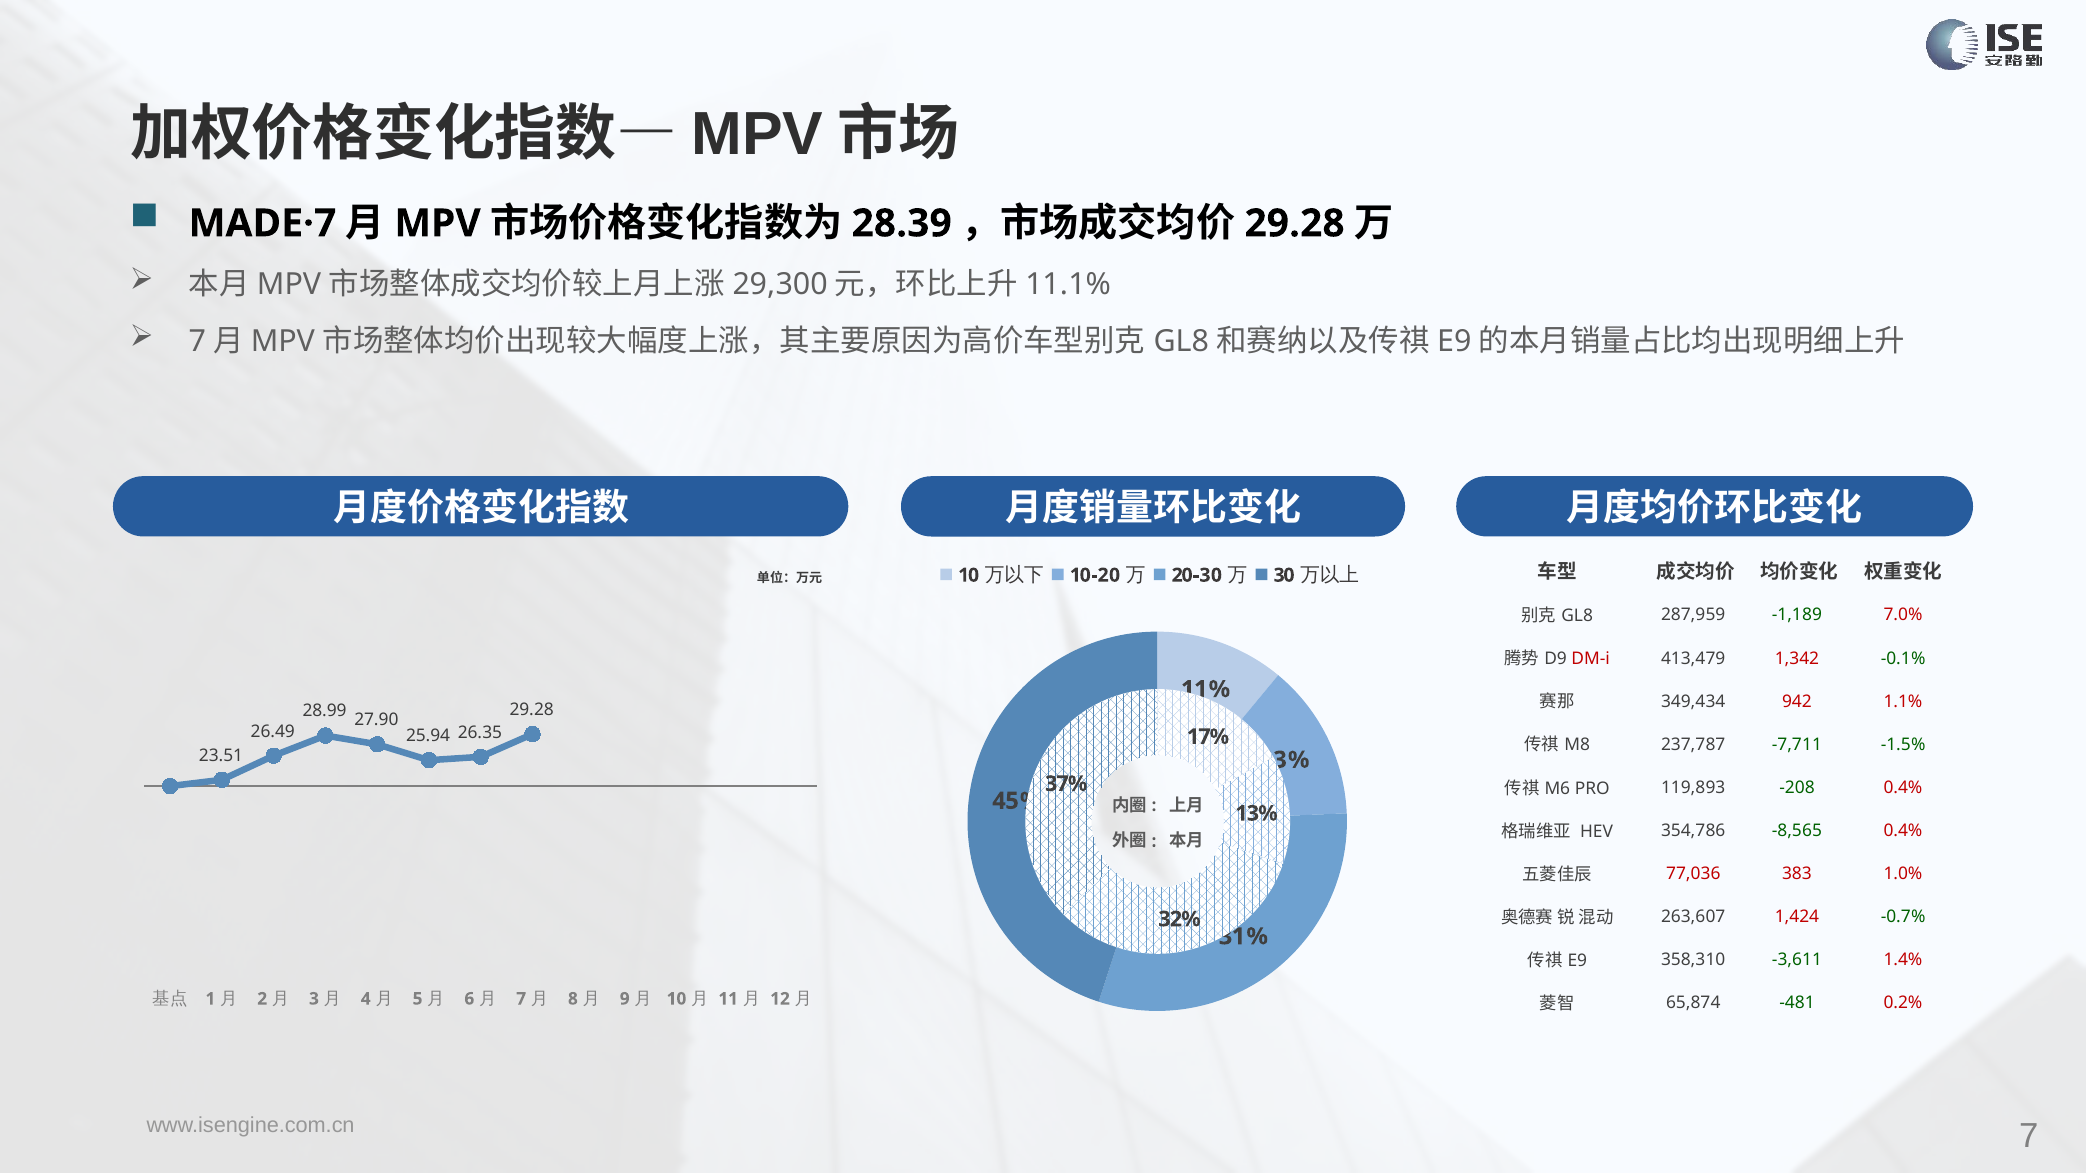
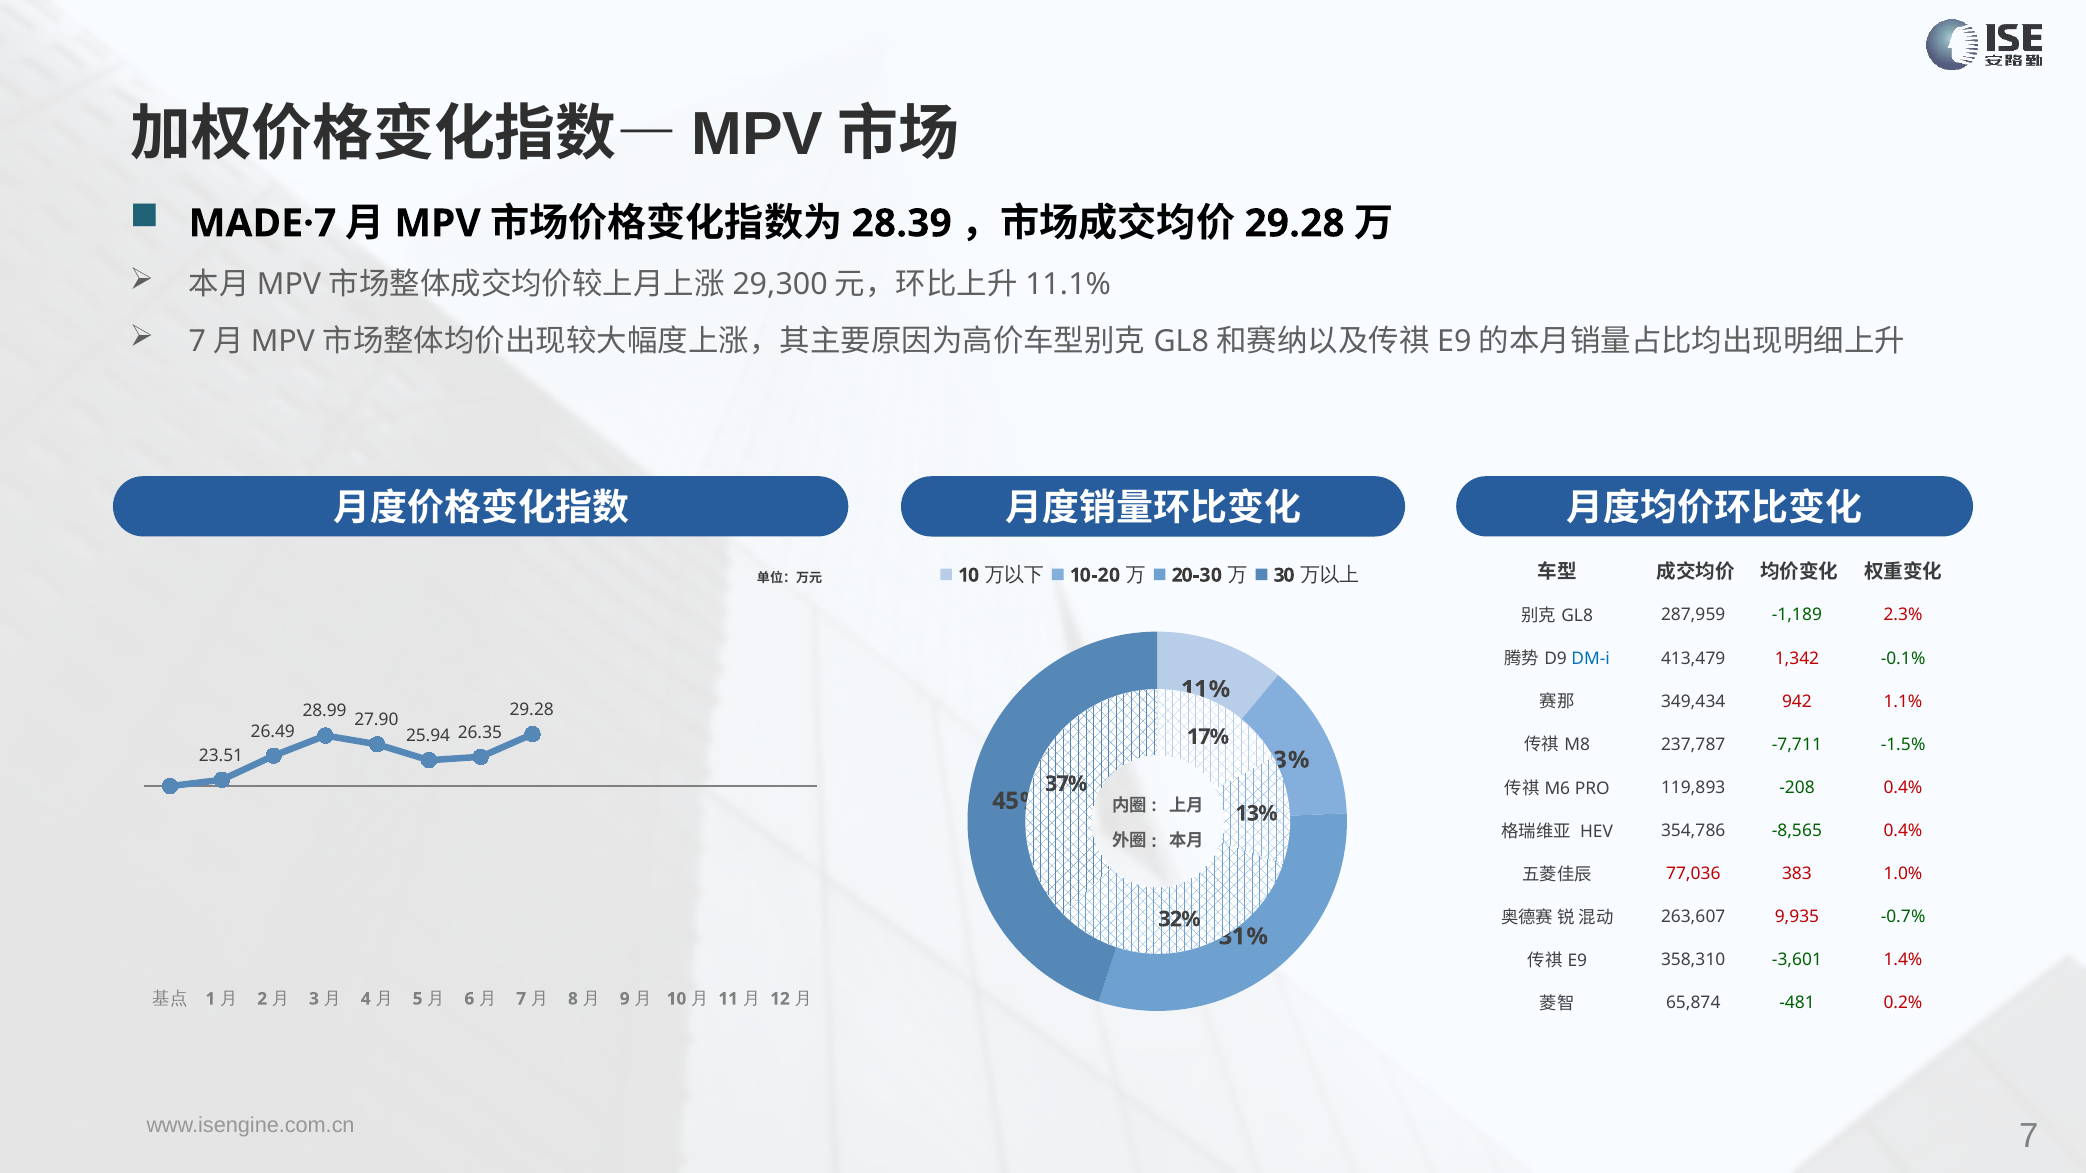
7.0%: 7.0% -> 2.3%
DM-i colour: red -> blue
1,424: 1,424 -> 9,935
-3,611: -3,611 -> -3,601
